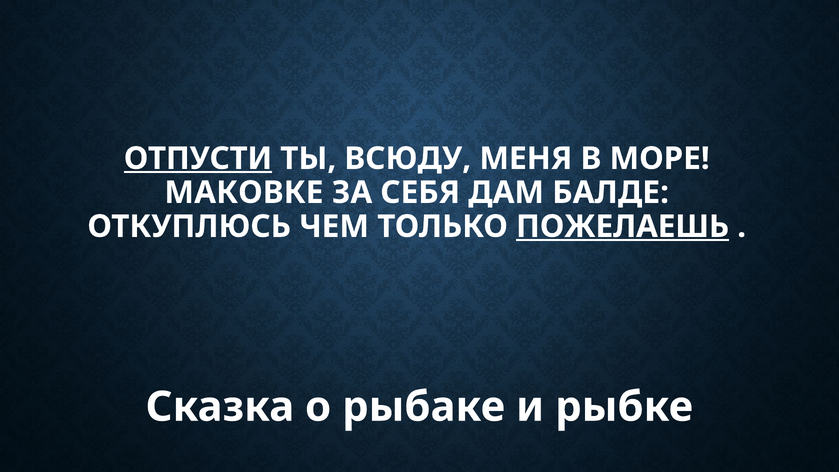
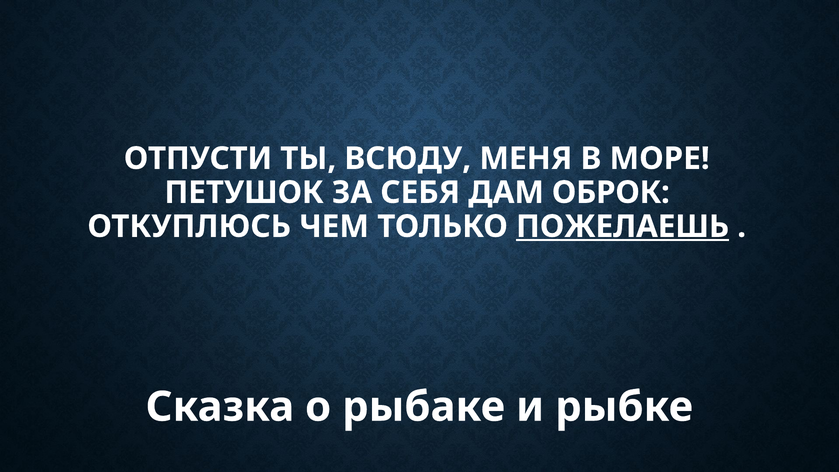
ОТПУСТИ underline: present -> none
МАКОВКЕ: МАКОВКЕ -> ПЕТУШОК
БАЛДЕ: БАЛДЕ -> ОБРОК
